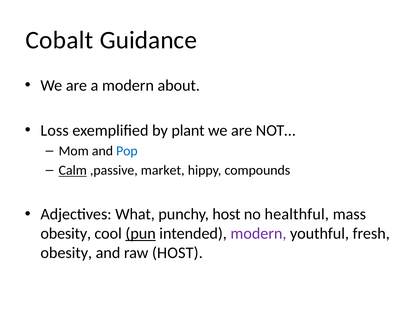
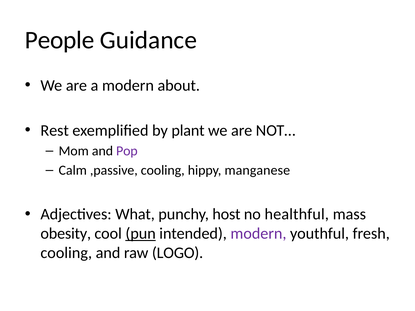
Cobalt: Cobalt -> People
Loss: Loss -> Rest
Pop colour: blue -> purple
Calm underline: present -> none
,passive market: market -> cooling
compounds: compounds -> manganese
obesity at (66, 253): obesity -> cooling
raw HOST: HOST -> LOGO
